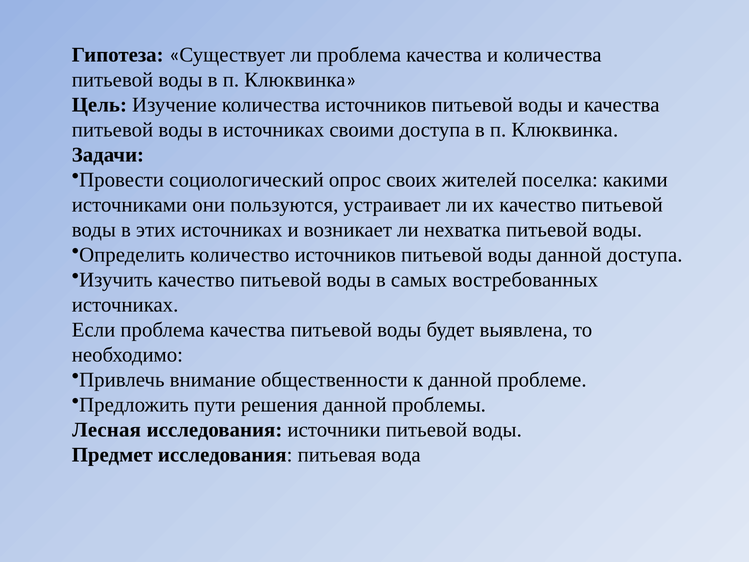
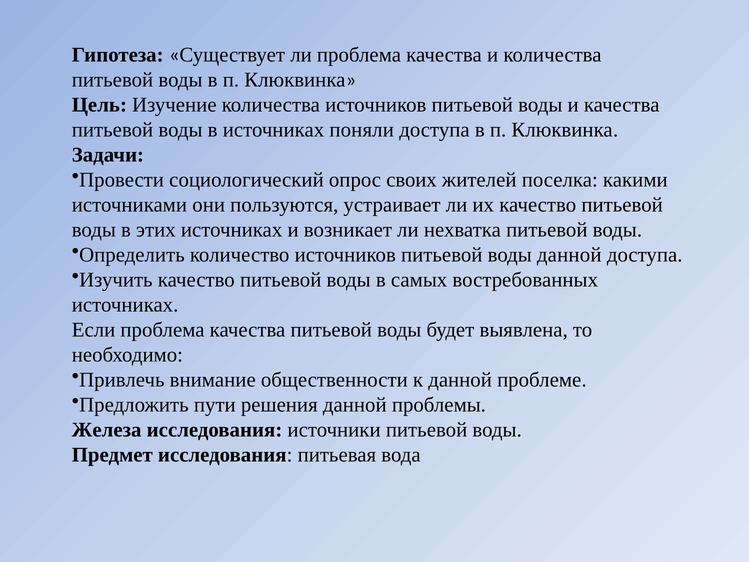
своими: своими -> поняли
Лесная: Лесная -> Железа
